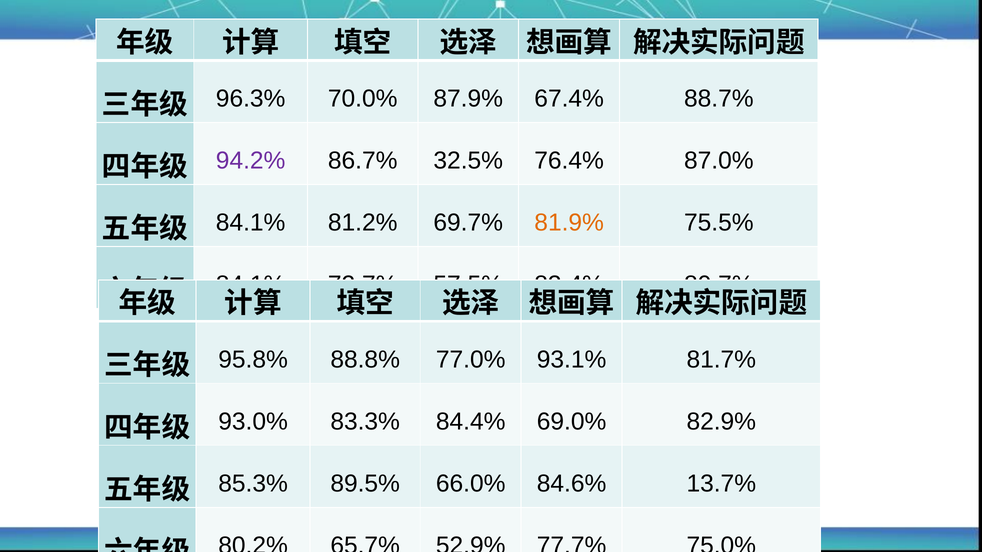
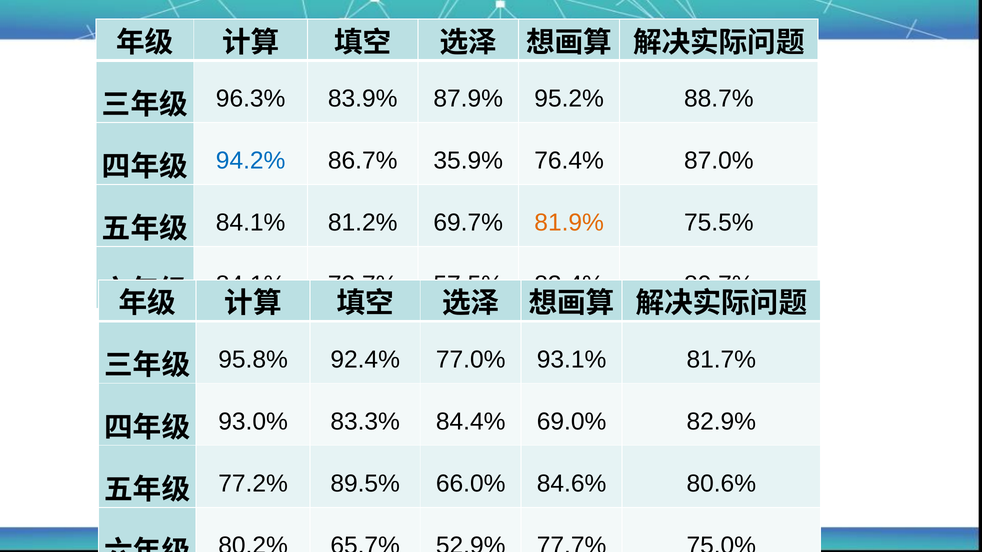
70.0%: 70.0% -> 83.9%
67.4%: 67.4% -> 95.2%
94.2% colour: purple -> blue
32.5%: 32.5% -> 35.9%
88.8%: 88.8% -> 92.4%
85.3%: 85.3% -> 77.2%
13.7%: 13.7% -> 80.6%
